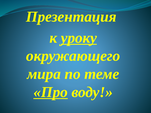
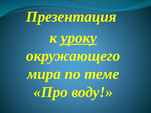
Про underline: present -> none
